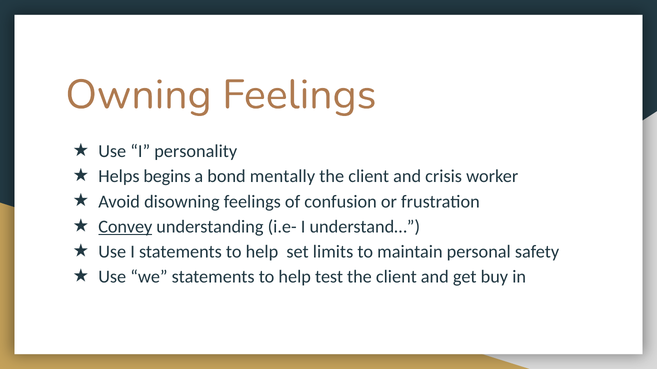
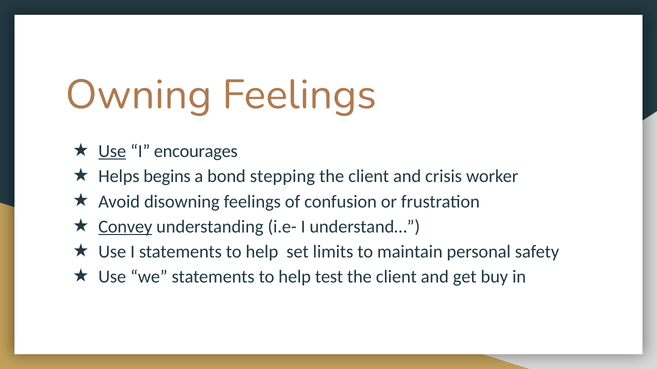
Use at (112, 151) underline: none -> present
personality: personality -> encourages
mentally: mentally -> stepping
